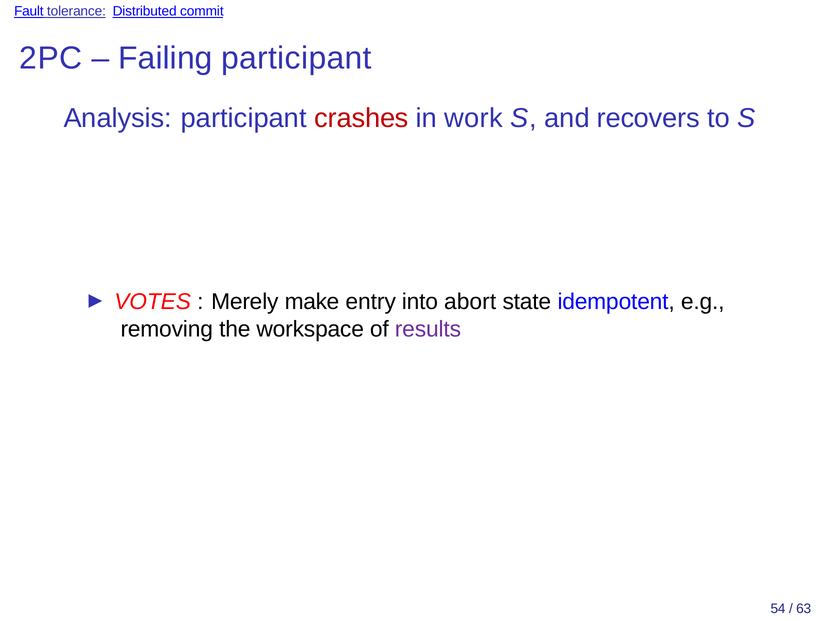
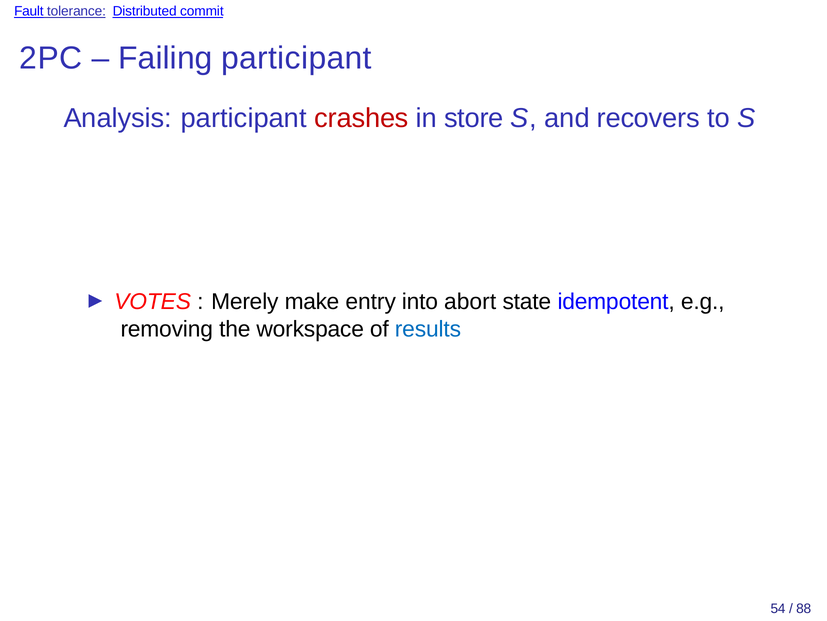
work: work -> store
results colour: purple -> blue
63: 63 -> 88
